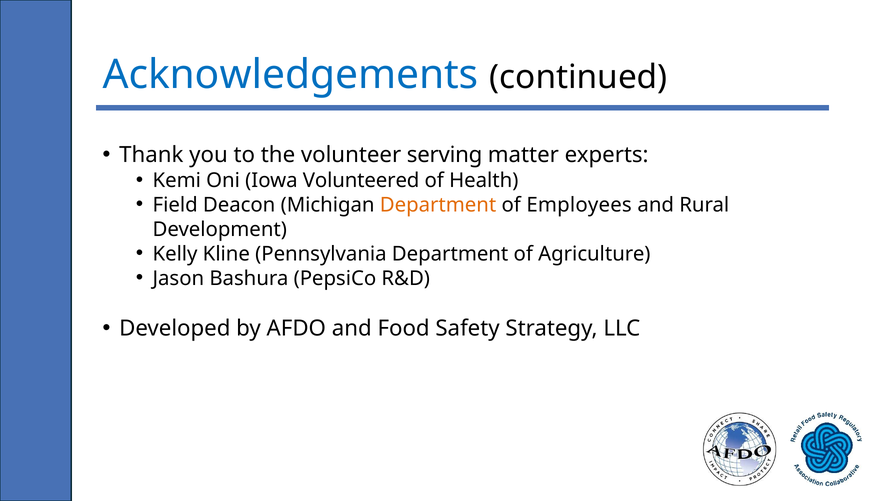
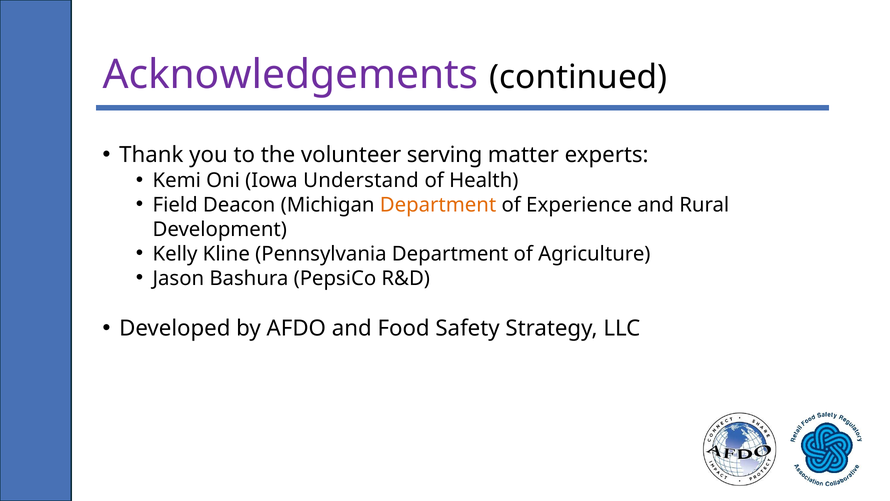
Acknowledgements colour: blue -> purple
Volunteered: Volunteered -> Understand
Employees: Employees -> Experience
